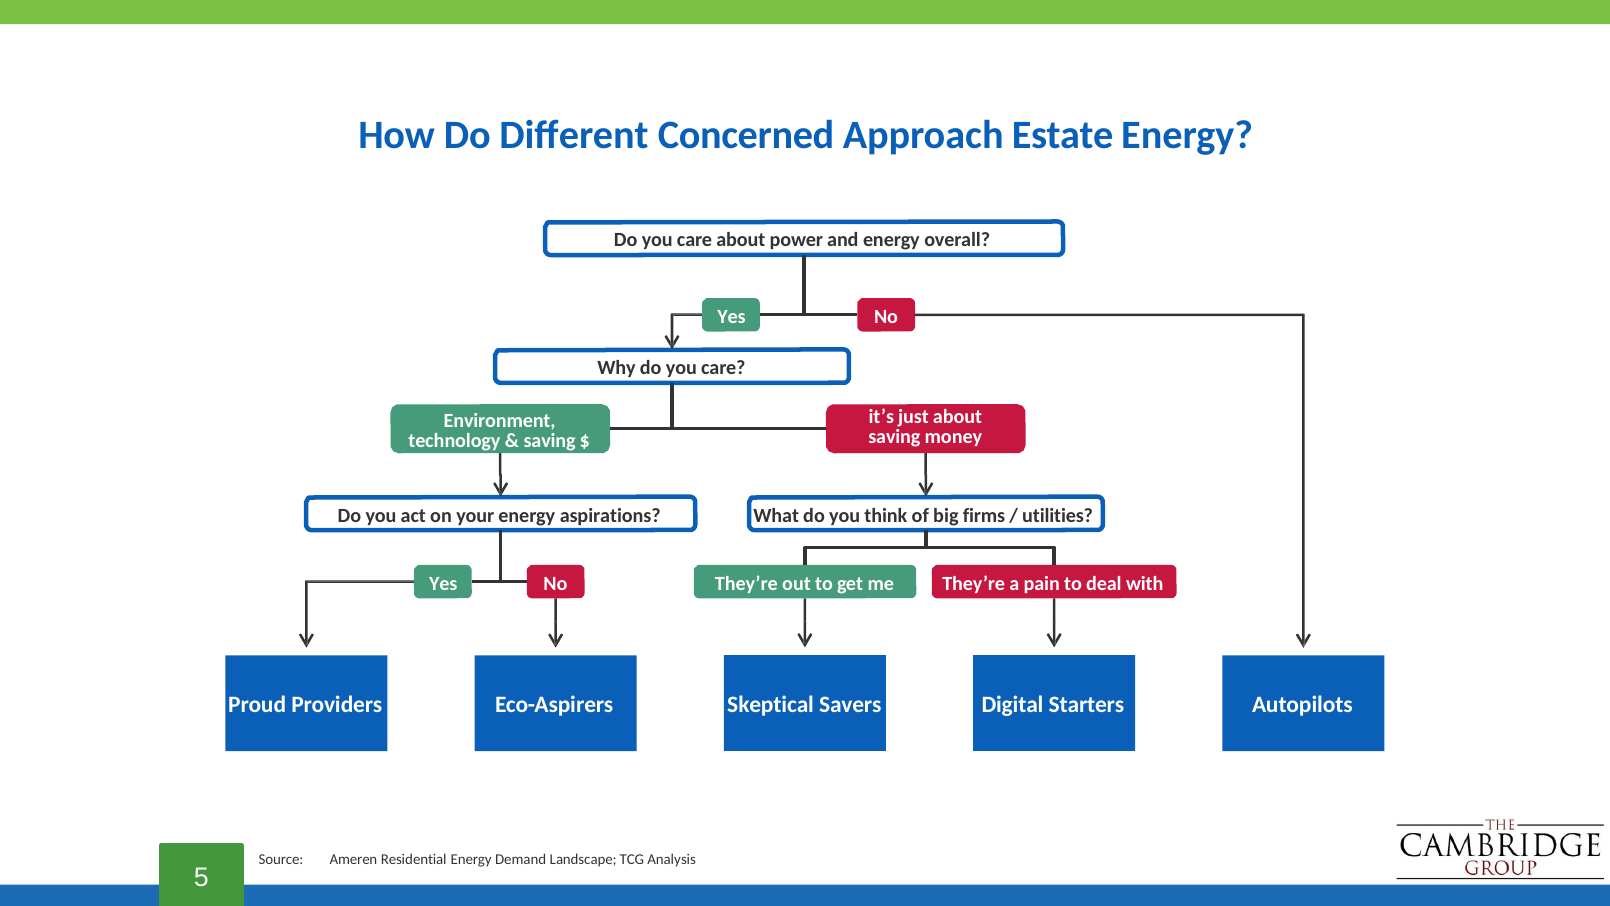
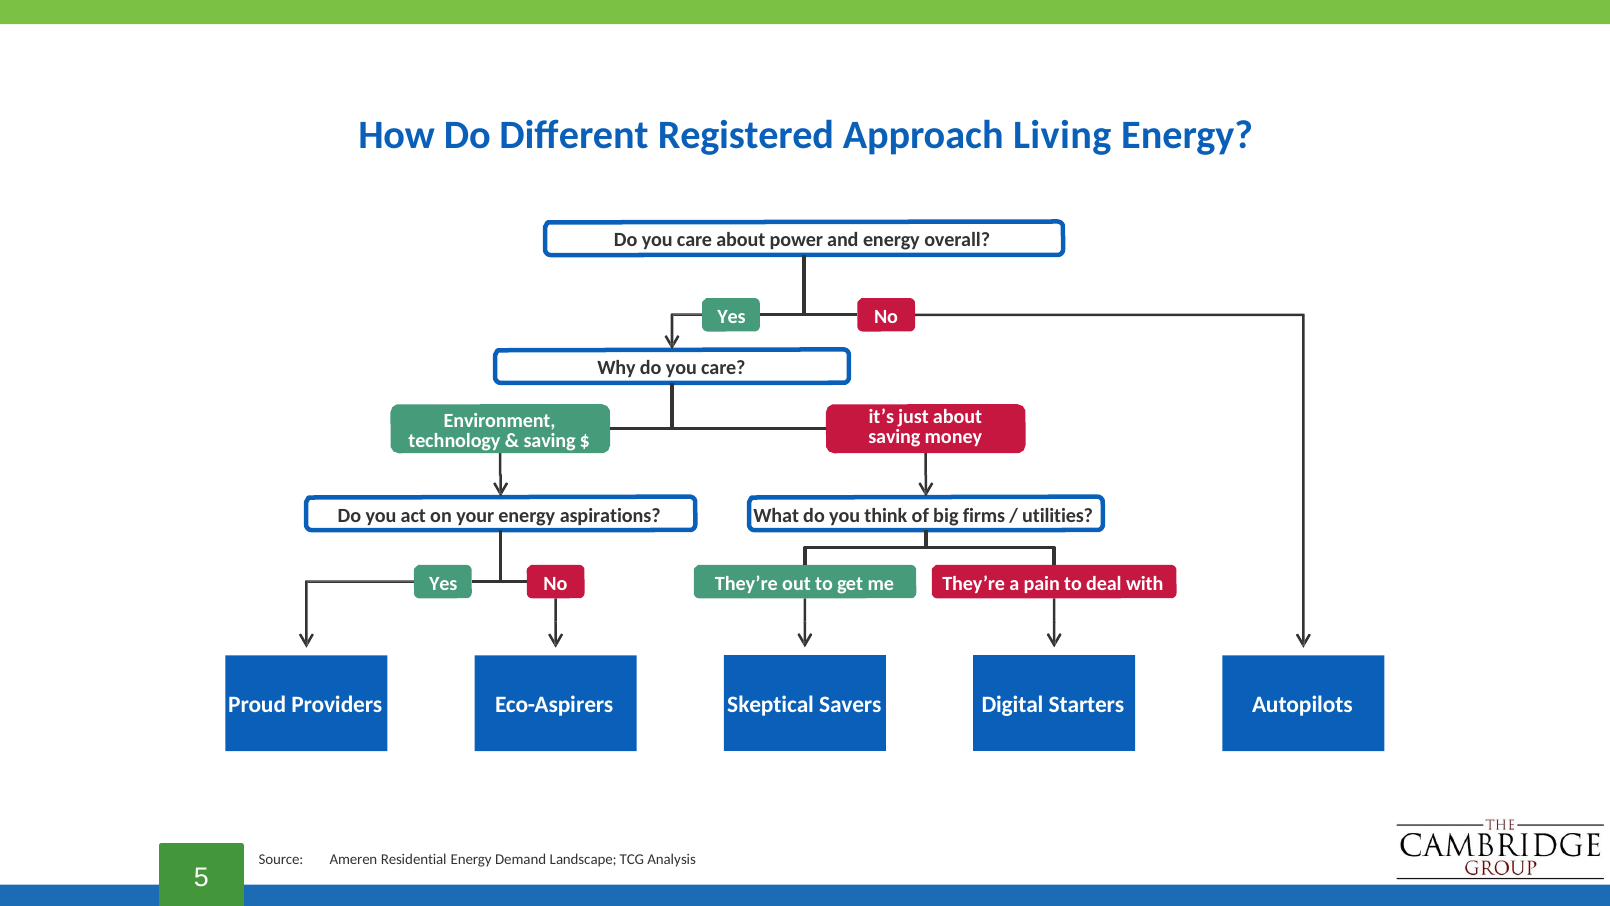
Concerned: Concerned -> Registered
Estate: Estate -> Living
